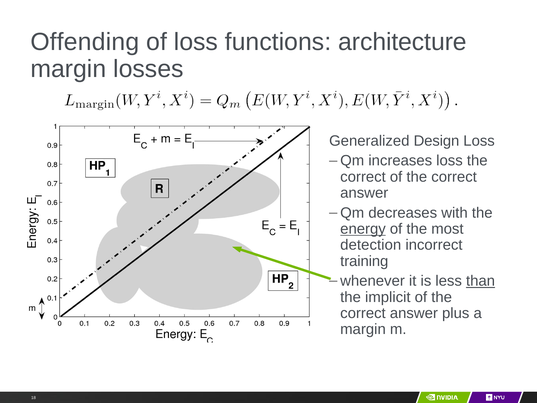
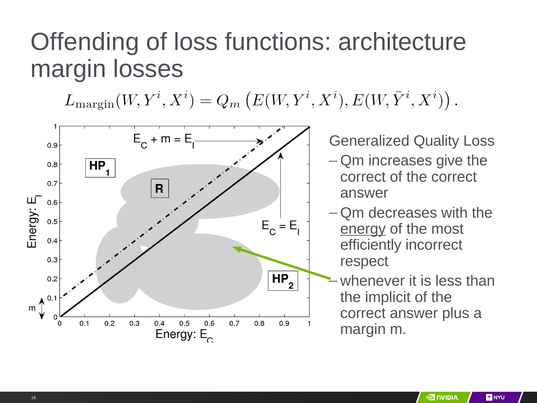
Design: Design -> Quality
increases loss: loss -> give
detection: detection -> efficiently
training: training -> respect
than underline: present -> none
